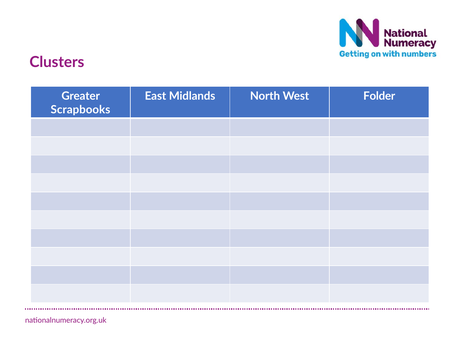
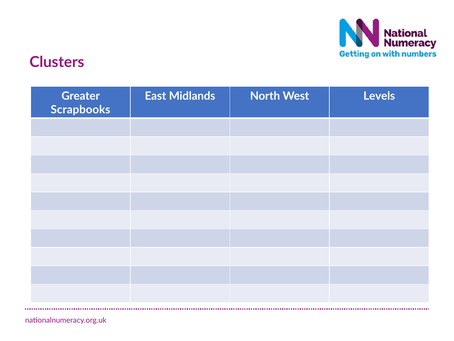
Folder: Folder -> Levels
